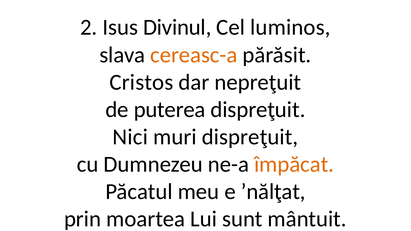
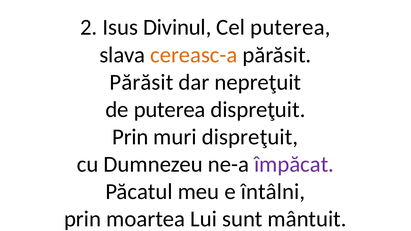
Cel luminos: luminos -> puterea
Cristos at (141, 82): Cristos -> Părăsit
Nici at (130, 137): Nici -> Prin
împăcat colour: orange -> purple
ʼnălţat: ʼnălţat -> întâlni
